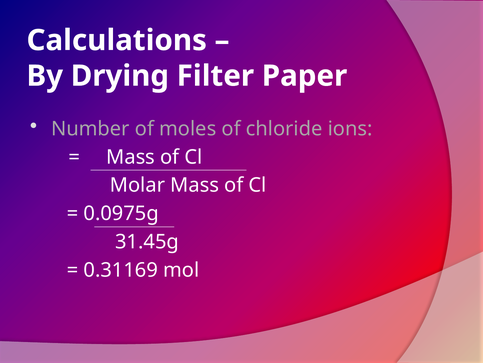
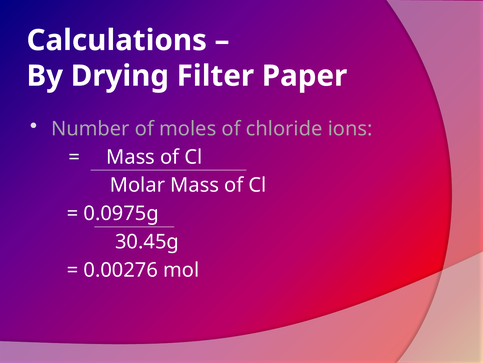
31.45g: 31.45g -> 30.45g
0.31169: 0.31169 -> 0.00276
